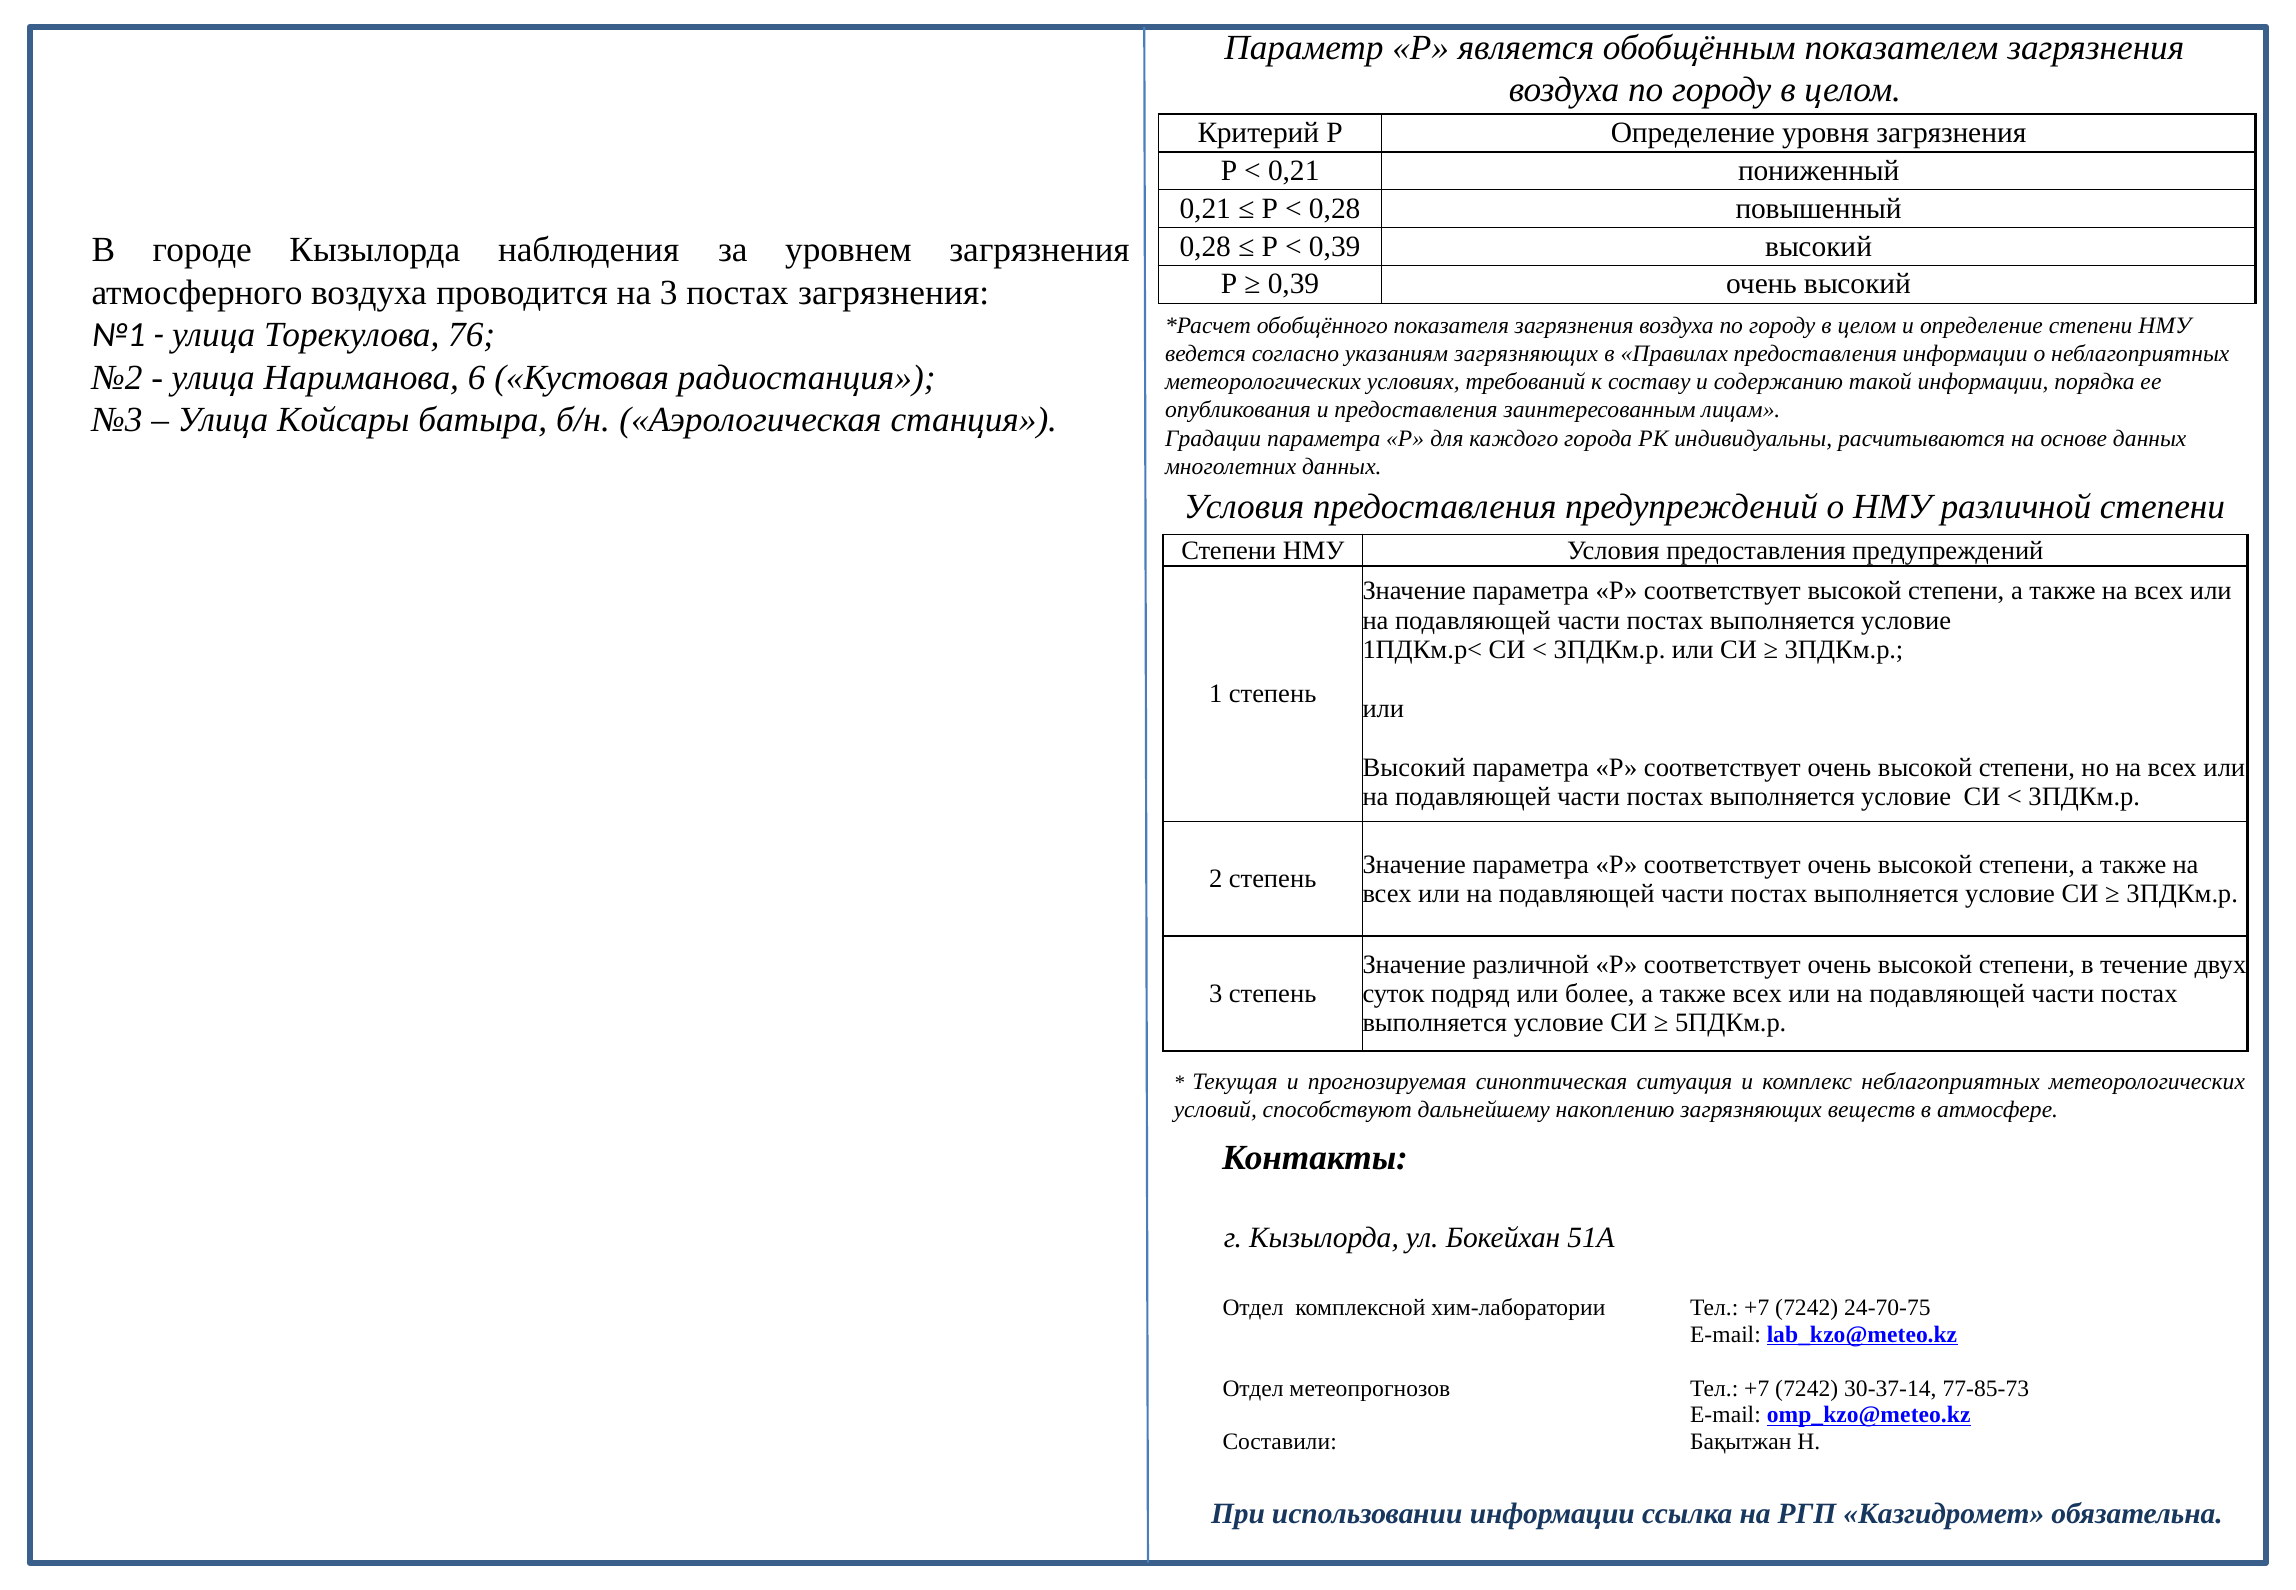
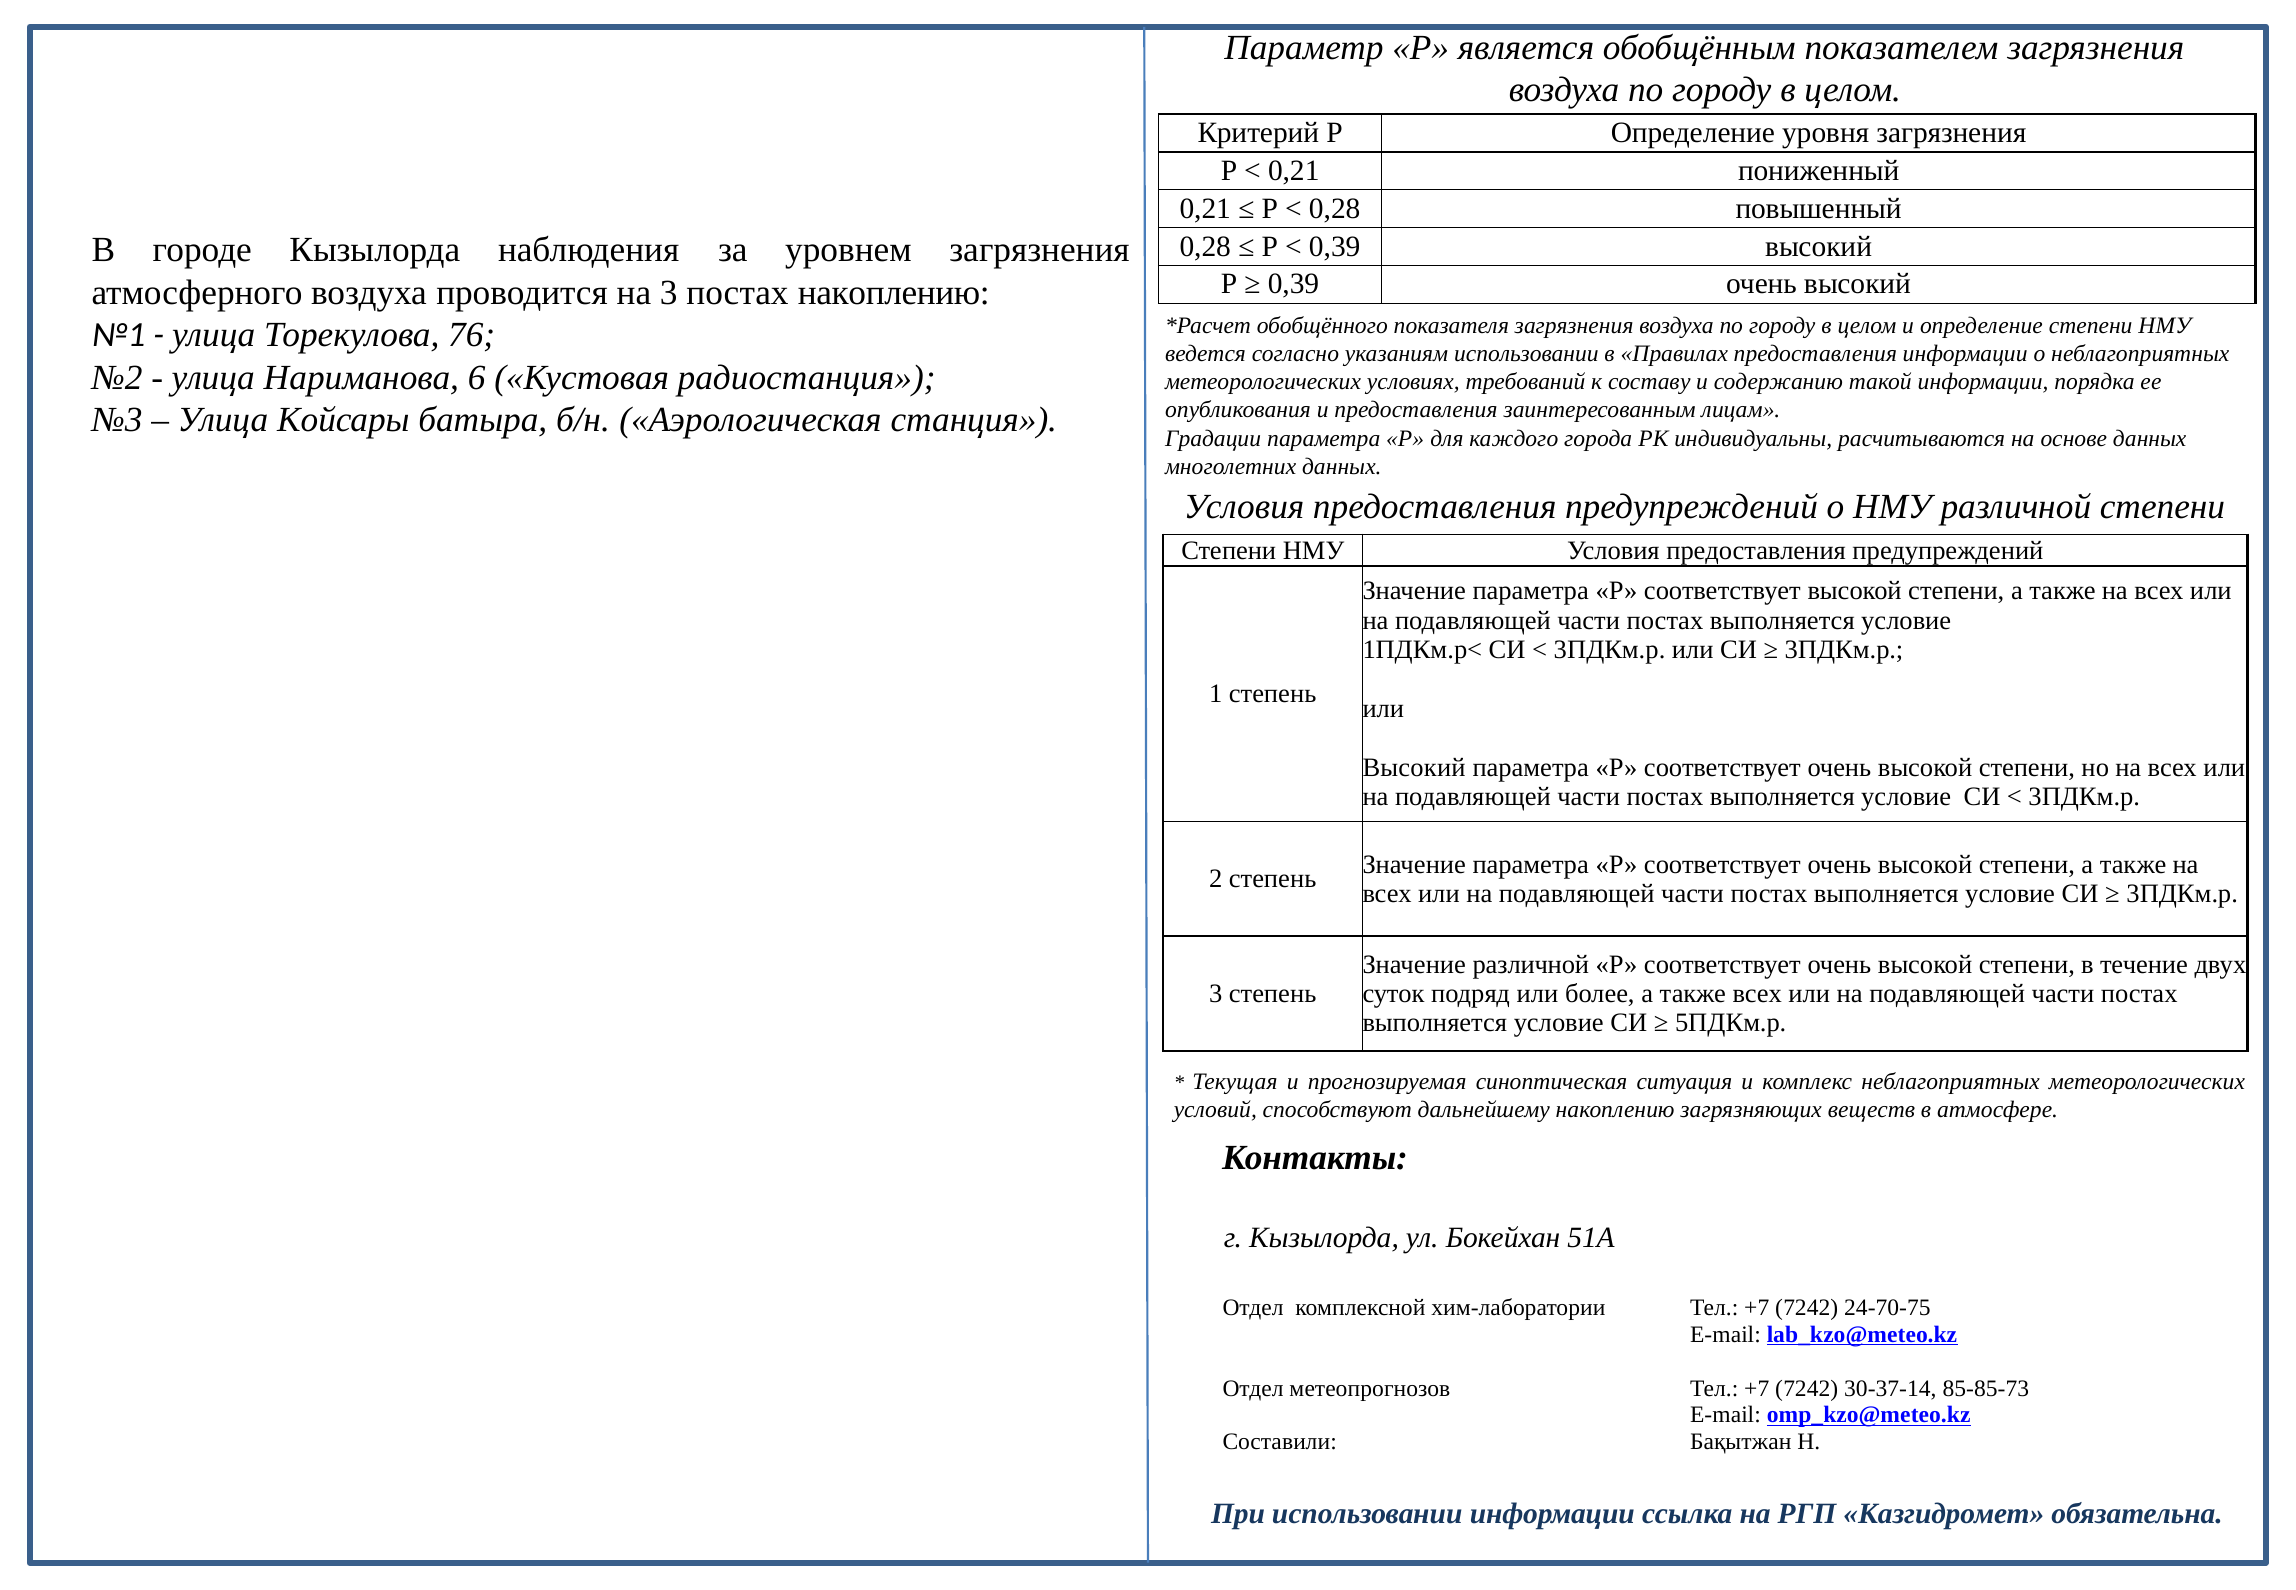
постах загрязнения: загрязнения -> накоплению
указаниям загрязняющих: загрязняющих -> использовании
77-85-73: 77-85-73 -> 85-85-73
